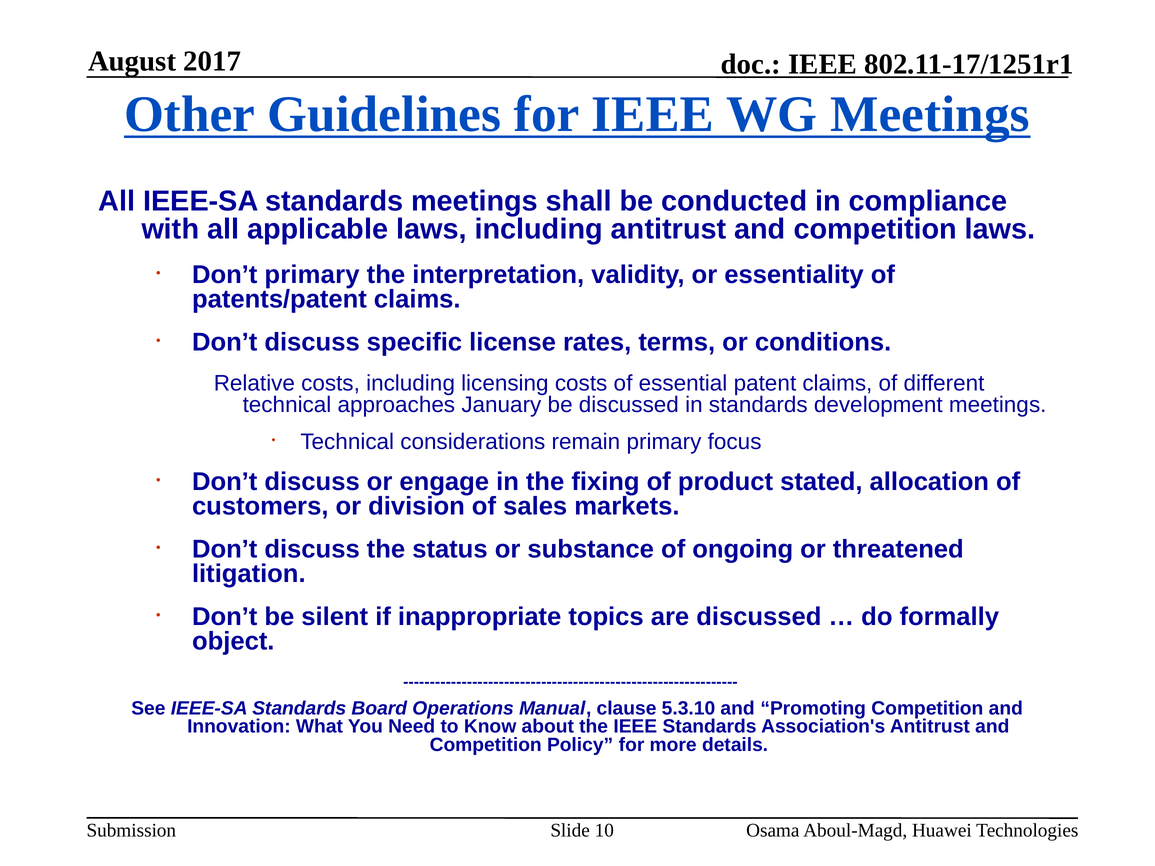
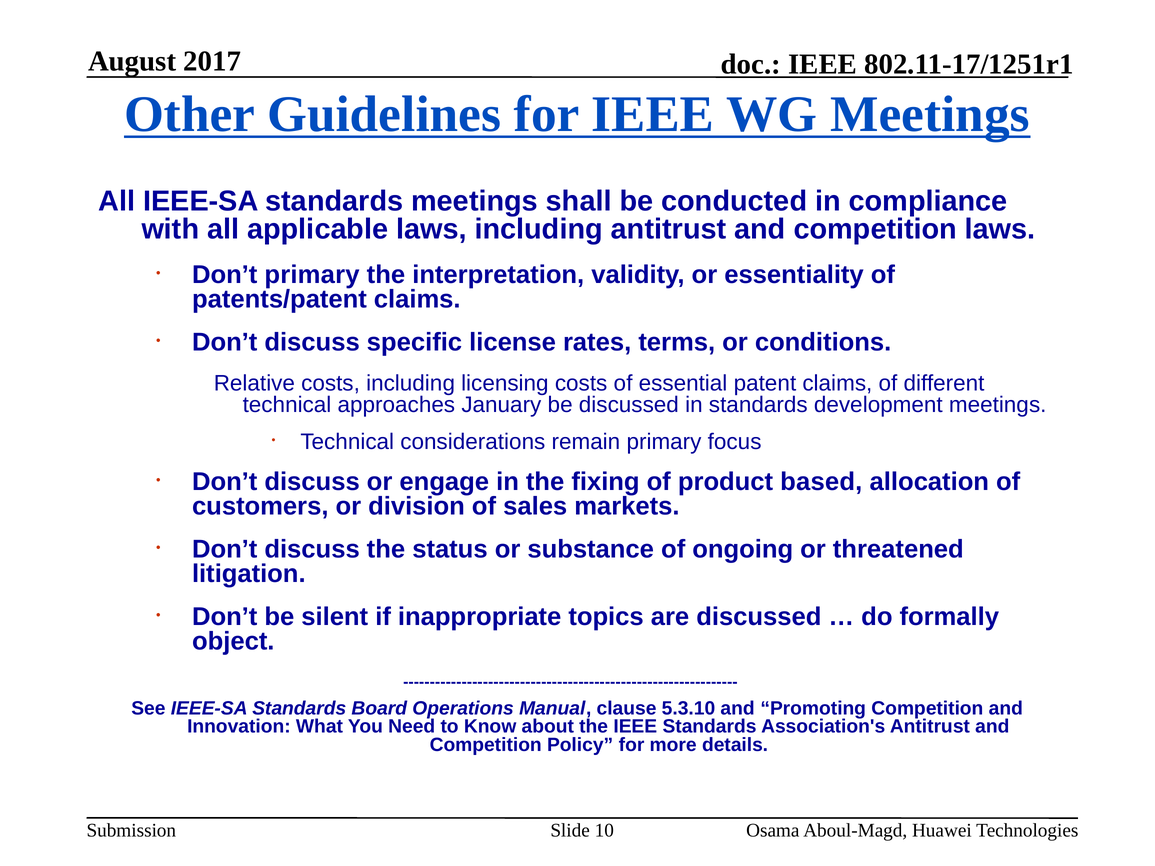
stated: stated -> based
